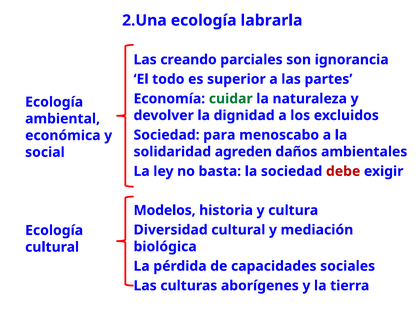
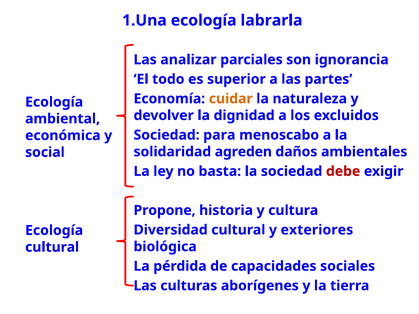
2.Una: 2.Una -> 1.Una
creando: creando -> analizar
cuidar colour: green -> orange
Modelos: Modelos -> Propone
mediación: mediación -> exteriores
